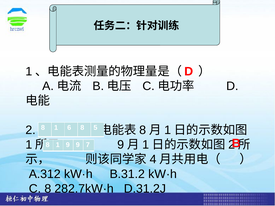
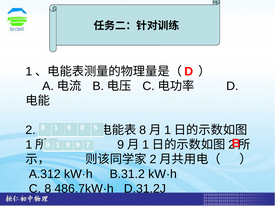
4 at (153, 160): 4 -> 2
282.7kW·h: 282.7kW·h -> 486.7kW·h
